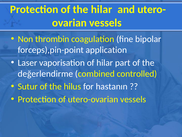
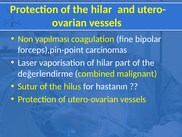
thrombin: thrombin -> yapılması
application: application -> carcinomas
controlled: controlled -> malignant
